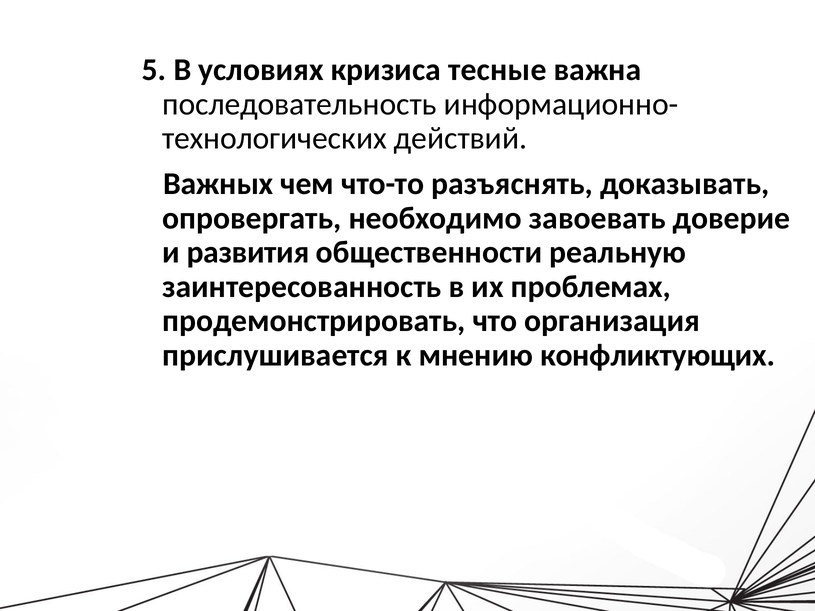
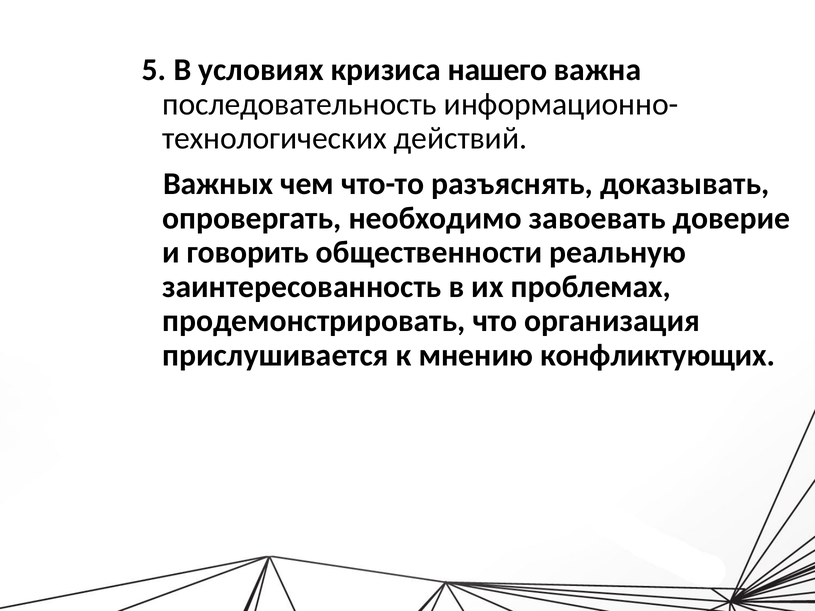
тесные: тесные -> нашего
развития: развития -> говорить
